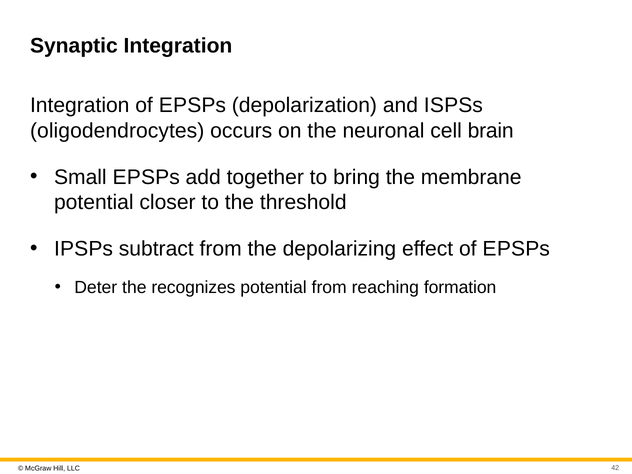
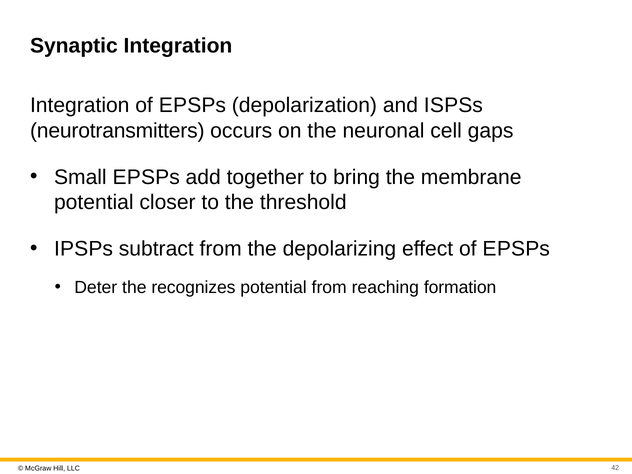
oligodendrocytes: oligodendrocytes -> neurotransmitters
brain: brain -> gaps
